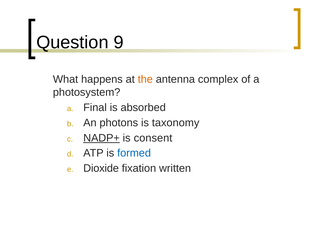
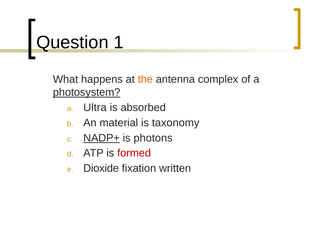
9: 9 -> 1
photosystem underline: none -> present
Final: Final -> Ultra
photons: photons -> material
consent: consent -> photons
formed colour: blue -> red
